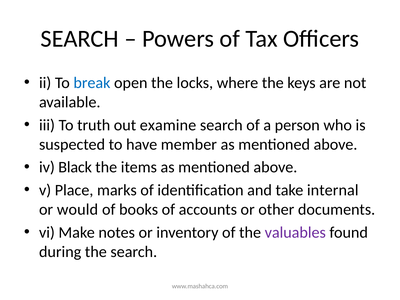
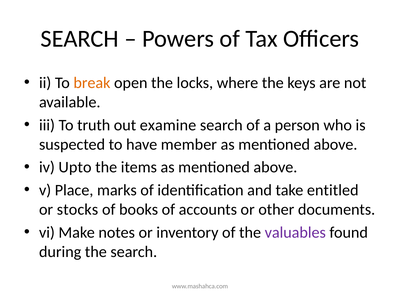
break colour: blue -> orange
Black: Black -> Upto
internal: internal -> entitled
would: would -> stocks
